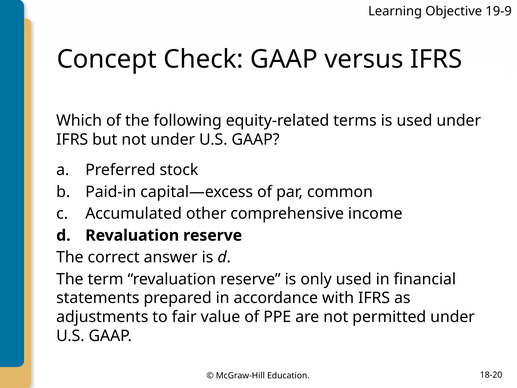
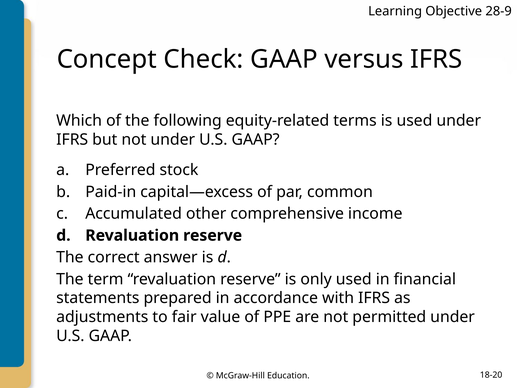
19-9: 19-9 -> 28-9
